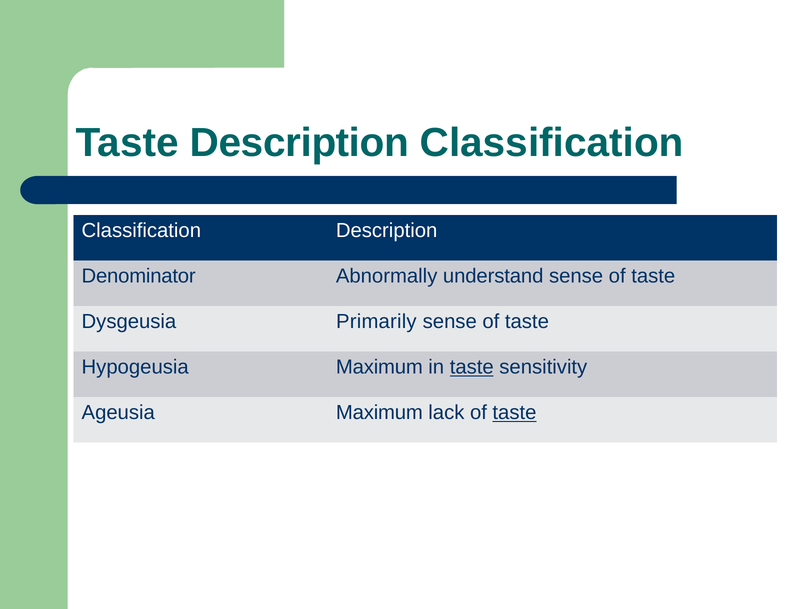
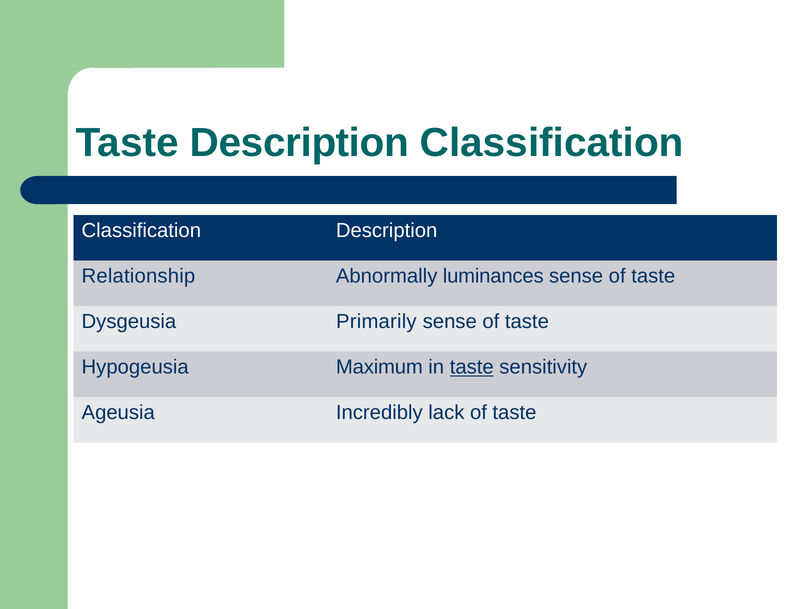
Denominator: Denominator -> Relationship
understand: understand -> luminances
Ageusia Maximum: Maximum -> Incredibly
taste at (514, 413) underline: present -> none
